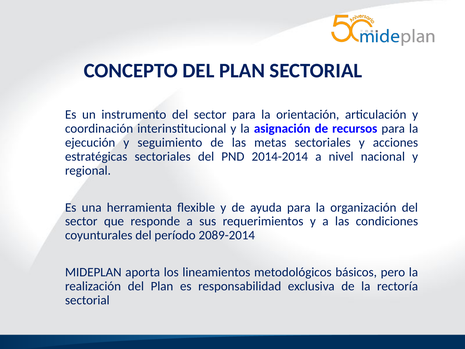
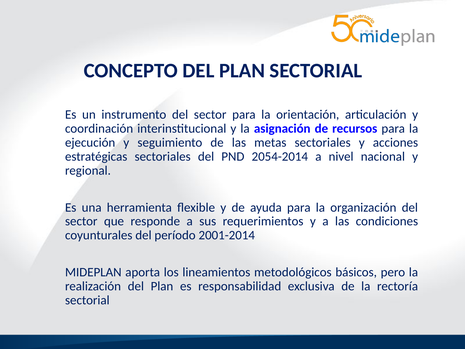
2014-2014: 2014-2014 -> 2054-2014
2089-2014: 2089-2014 -> 2001-2014
